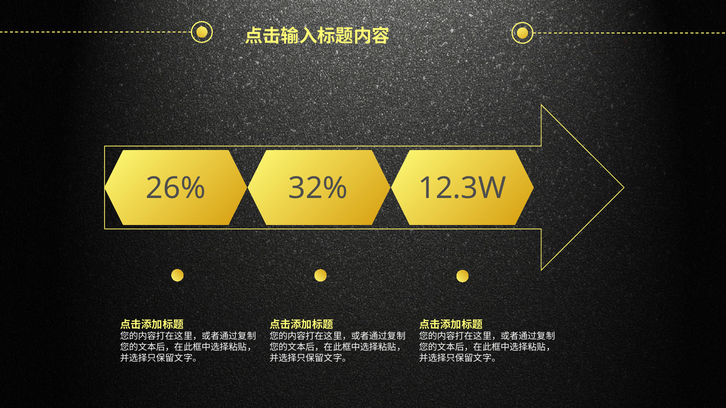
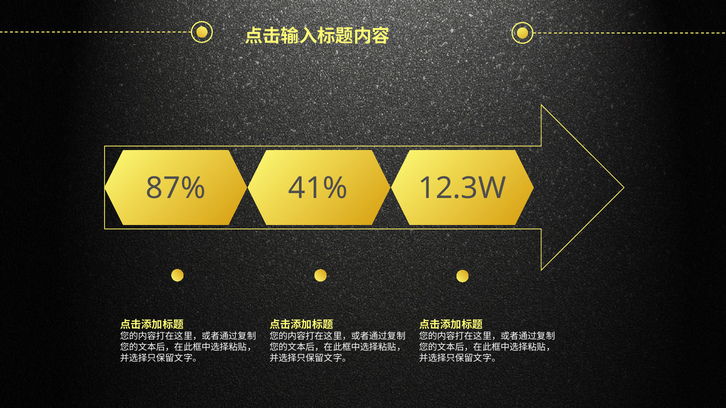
26%: 26% -> 87%
32%: 32% -> 41%
